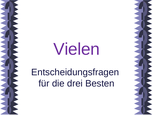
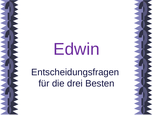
Vielen: Vielen -> Edwin
